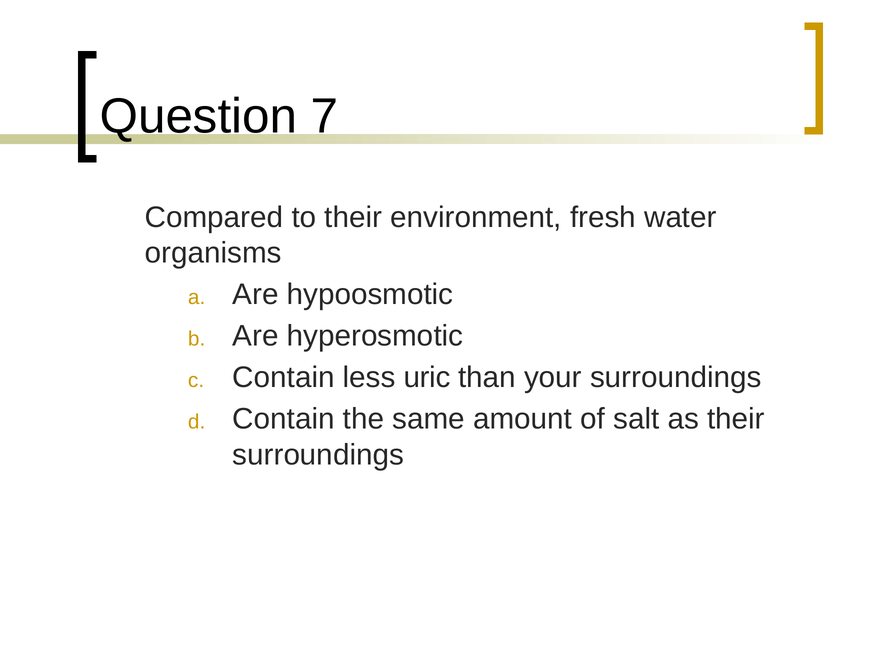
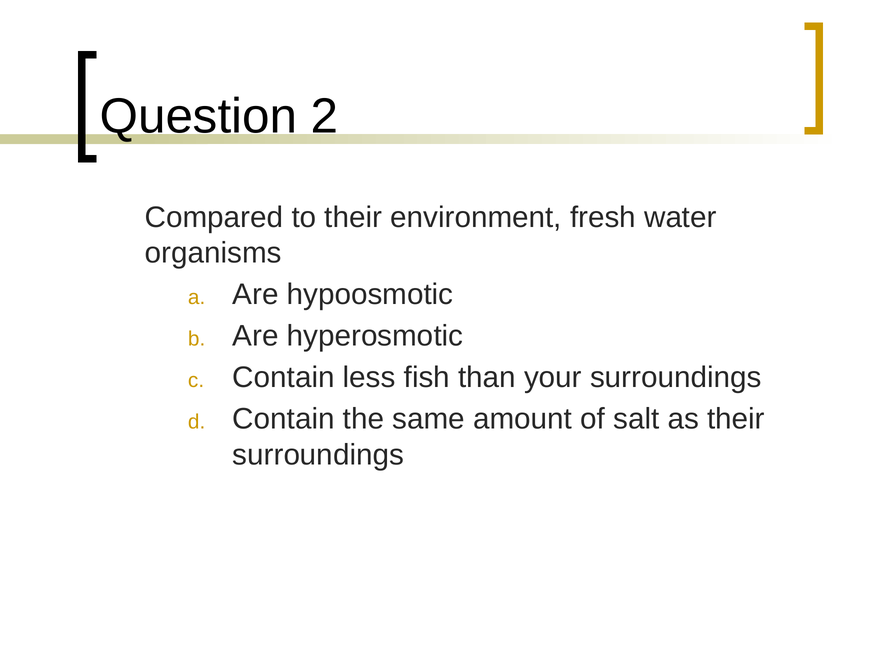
7: 7 -> 2
uric: uric -> fish
